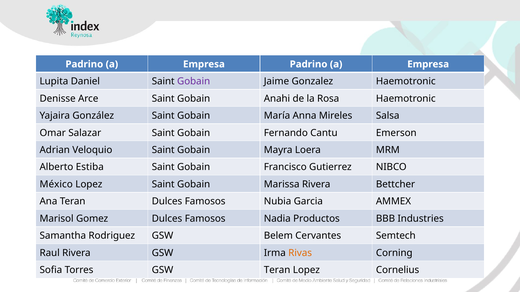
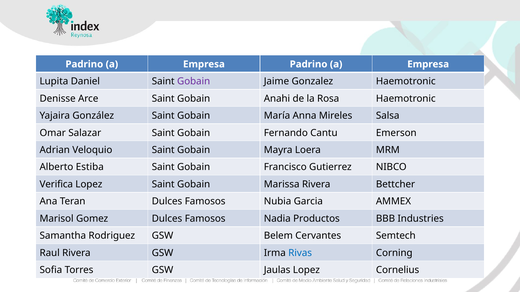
México: México -> Verifica
Rivas colour: orange -> blue
GSW Teran: Teran -> Jaulas
